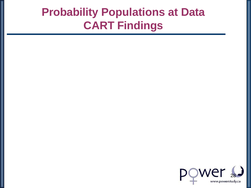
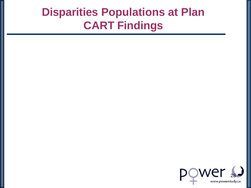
Probability: Probability -> Disparities
Data: Data -> Plan
